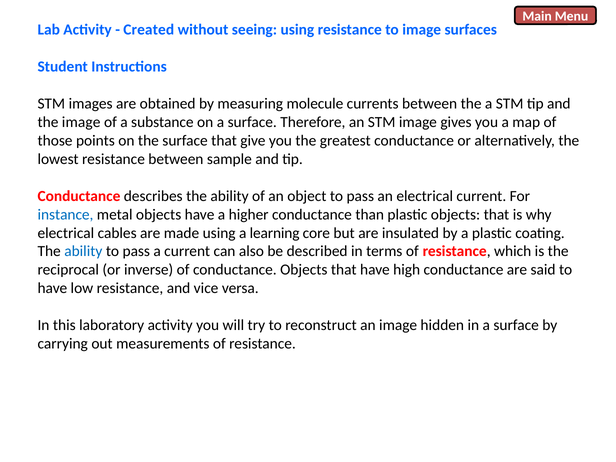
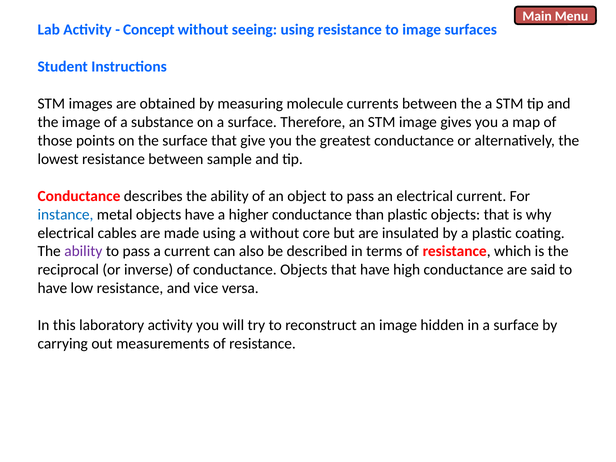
Created: Created -> Concept
a learning: learning -> without
ability at (83, 251) colour: blue -> purple
